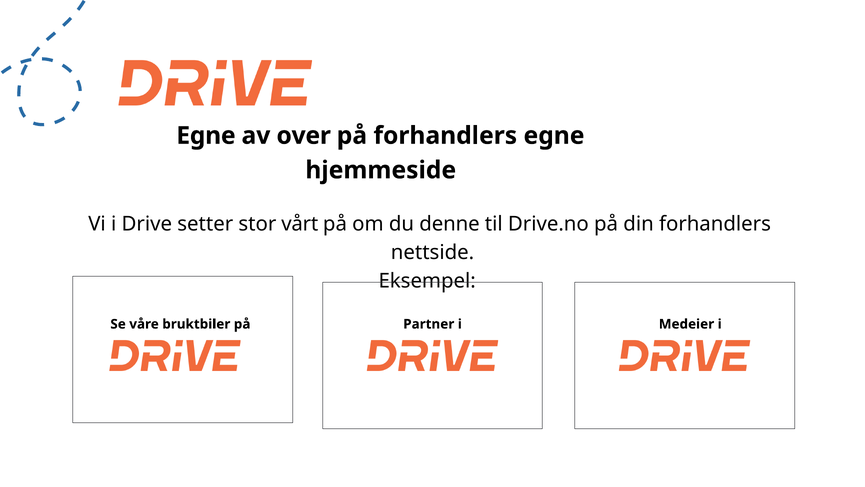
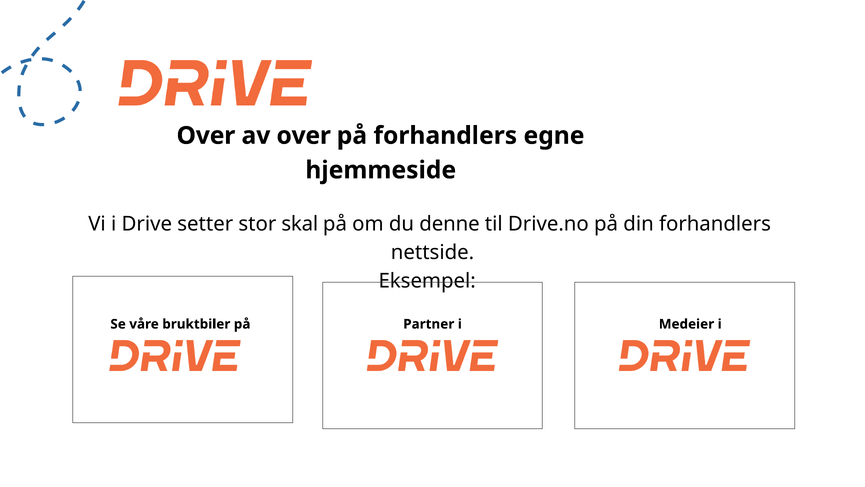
Egne at (206, 136): Egne -> Over
vårt: vårt -> skal
